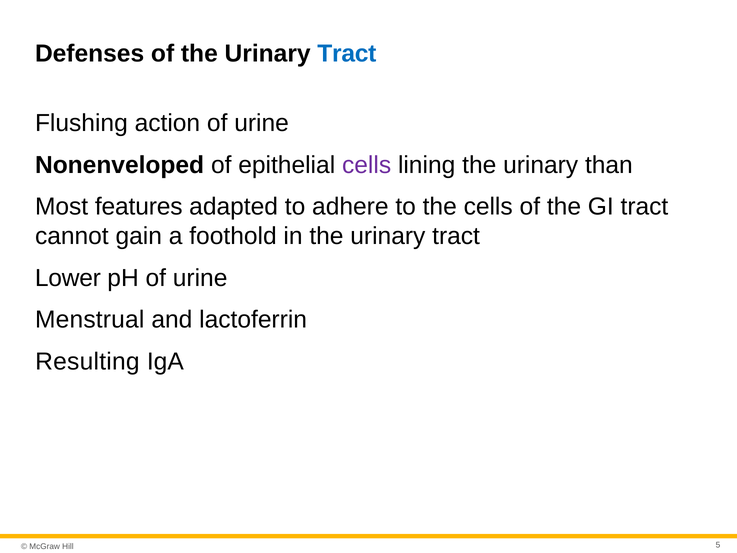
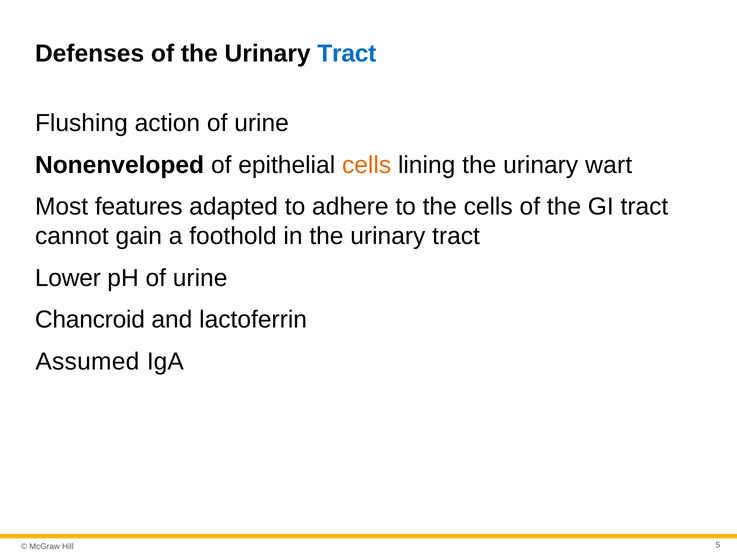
cells at (367, 165) colour: purple -> orange
than: than -> wart
Menstrual: Menstrual -> Chancroid
Resulting: Resulting -> Assumed
